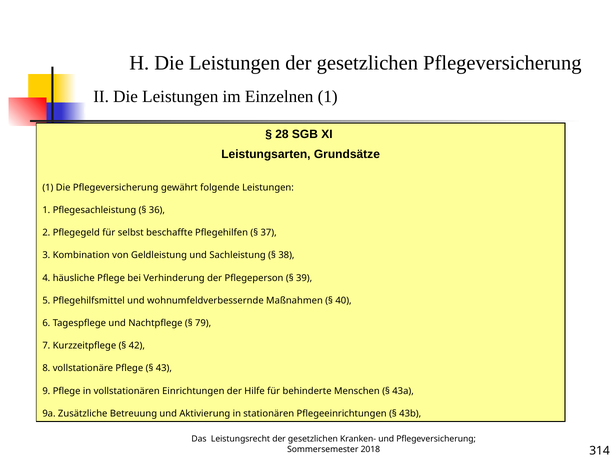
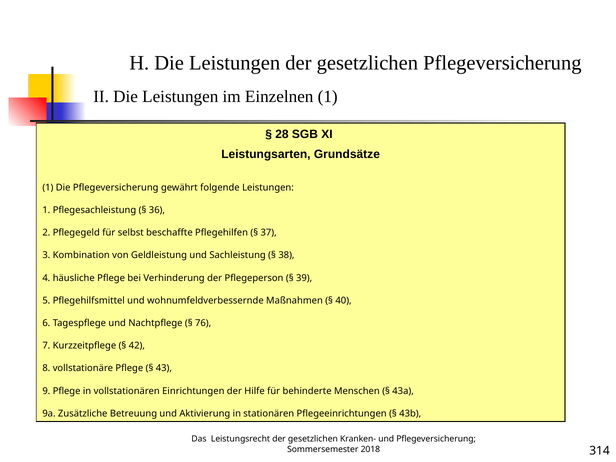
79: 79 -> 76
